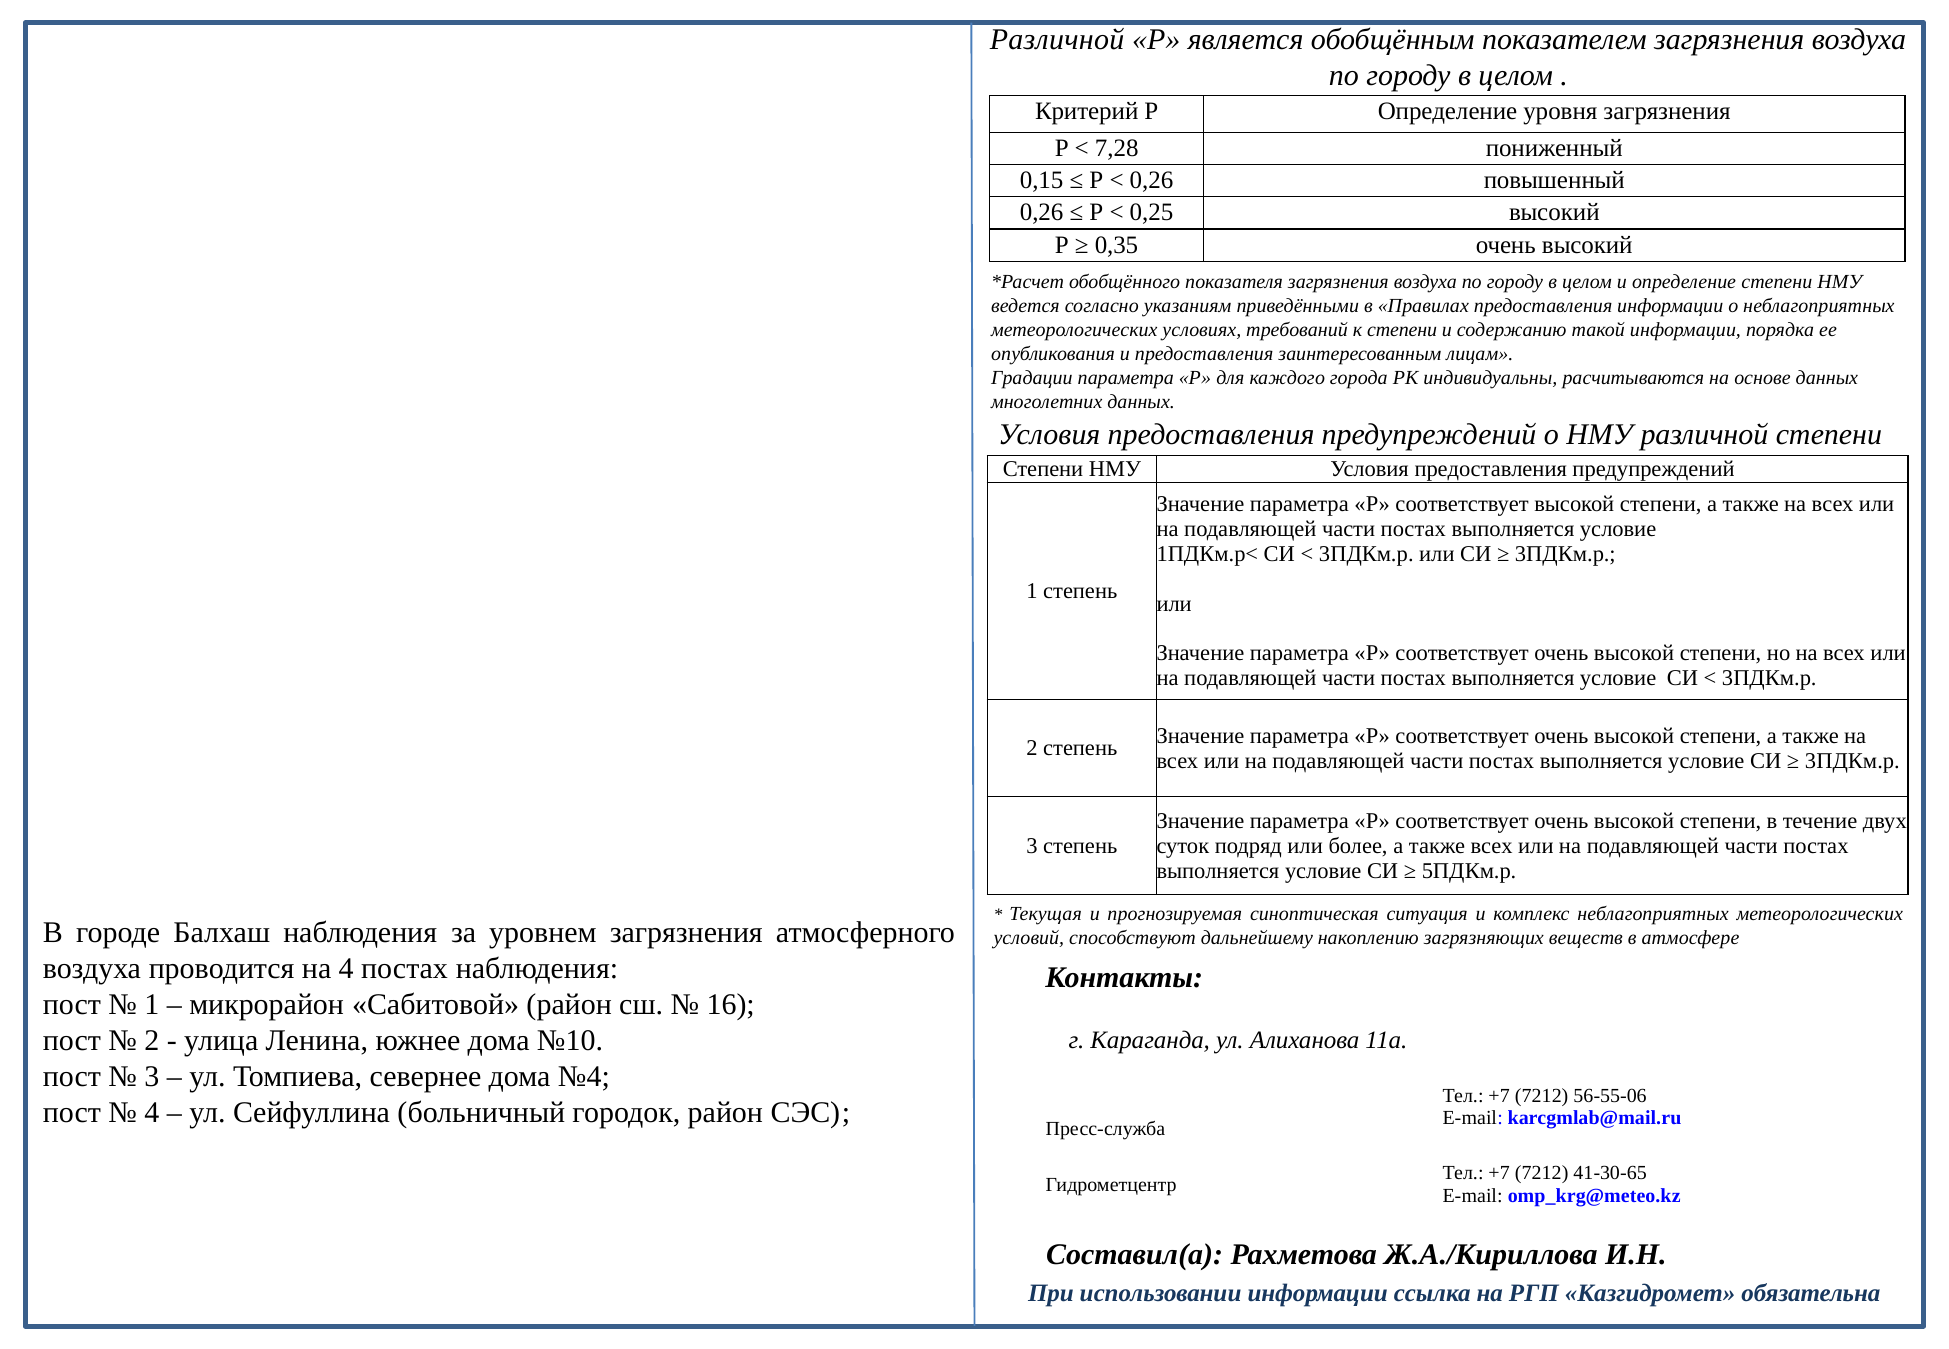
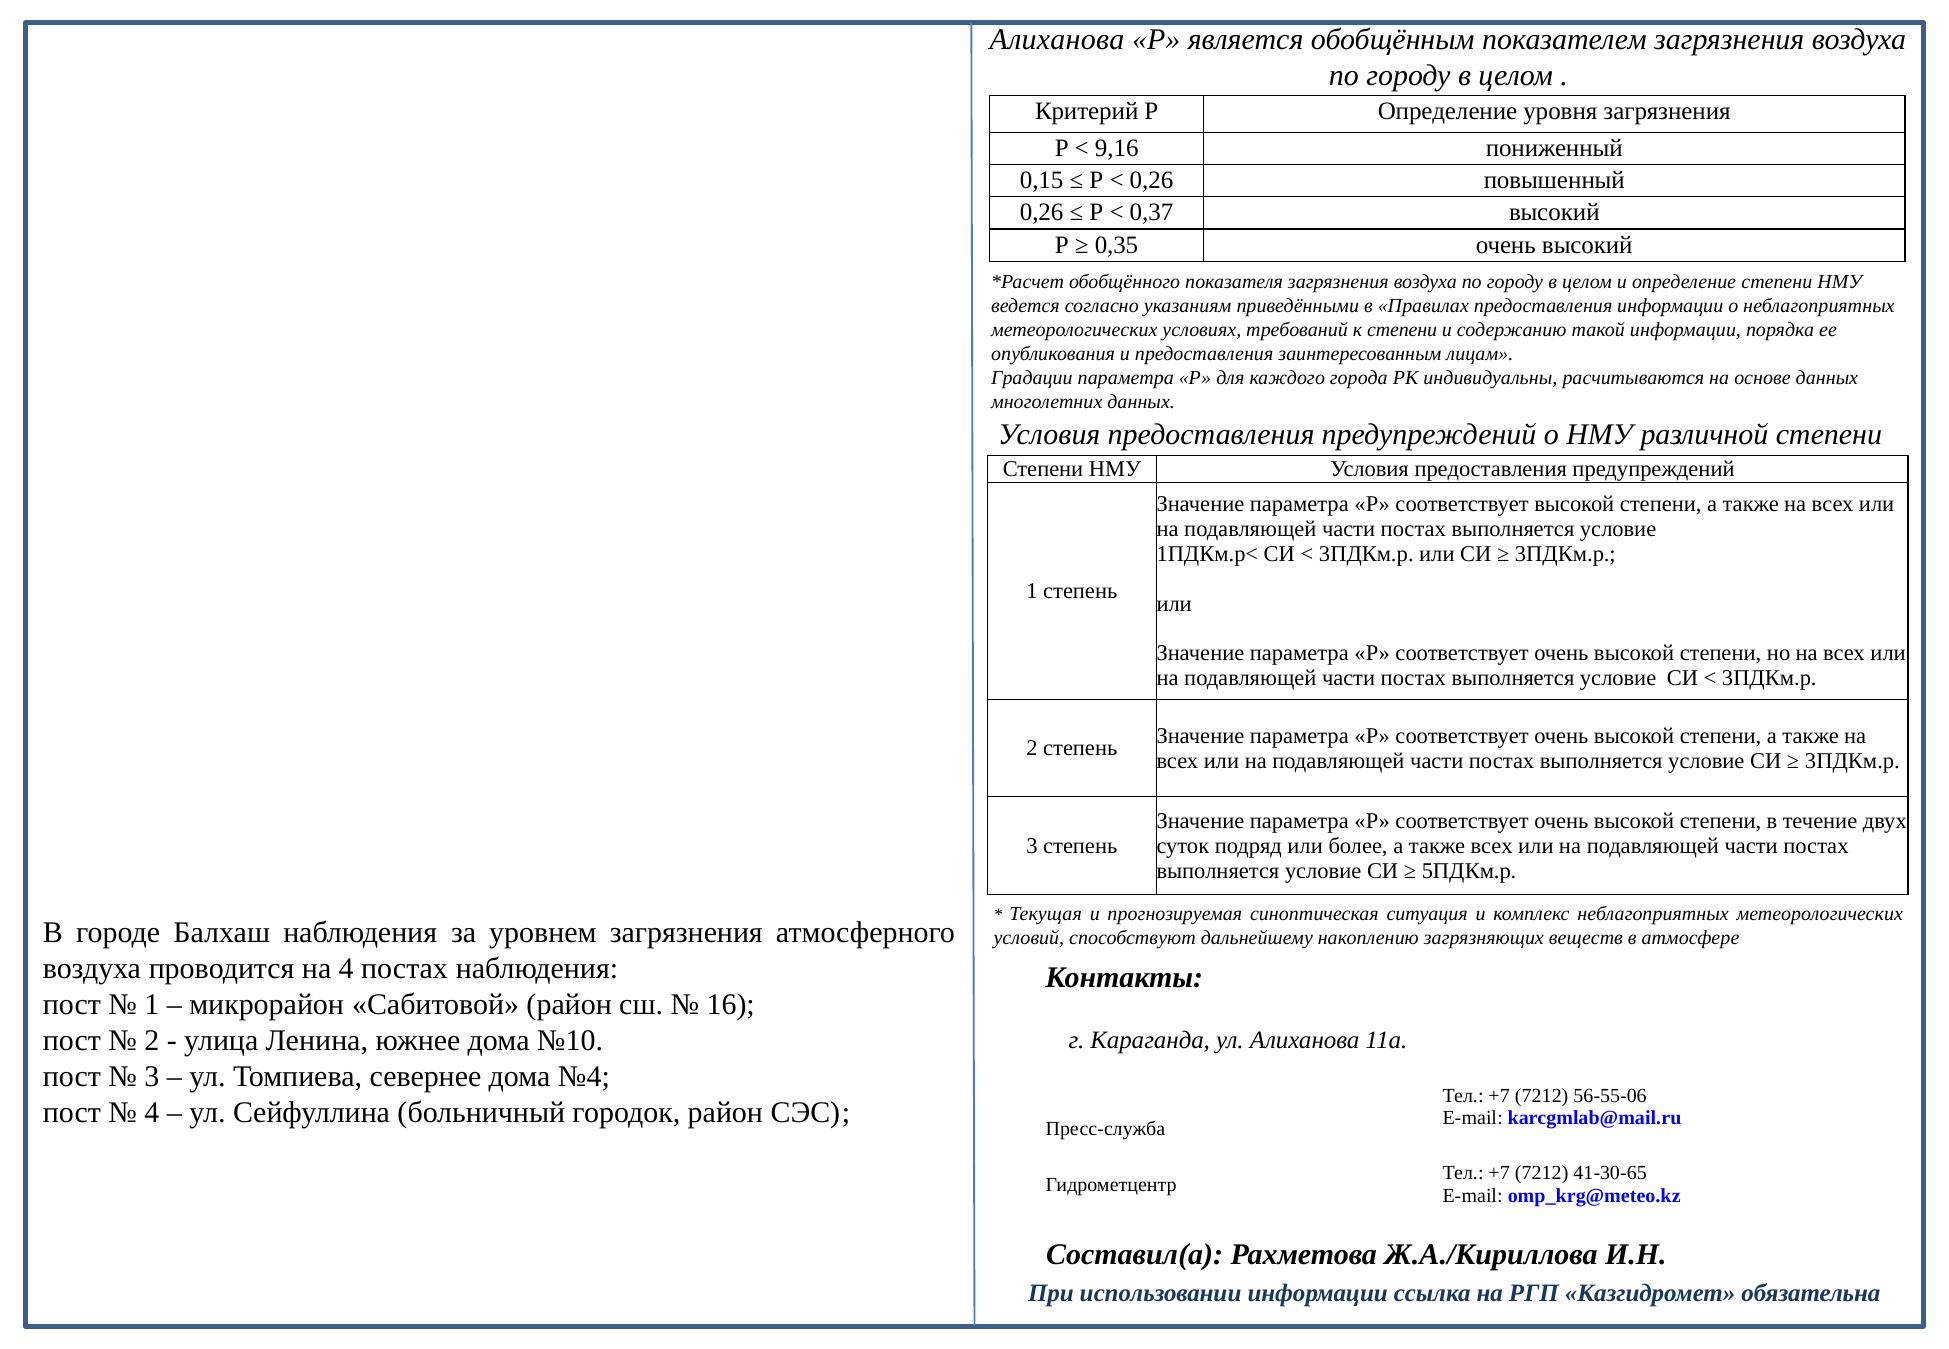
Различной at (1057, 39): Различной -> Алиханова
7,28: 7,28 -> 9,16
0,25: 0,25 -> 0,37
